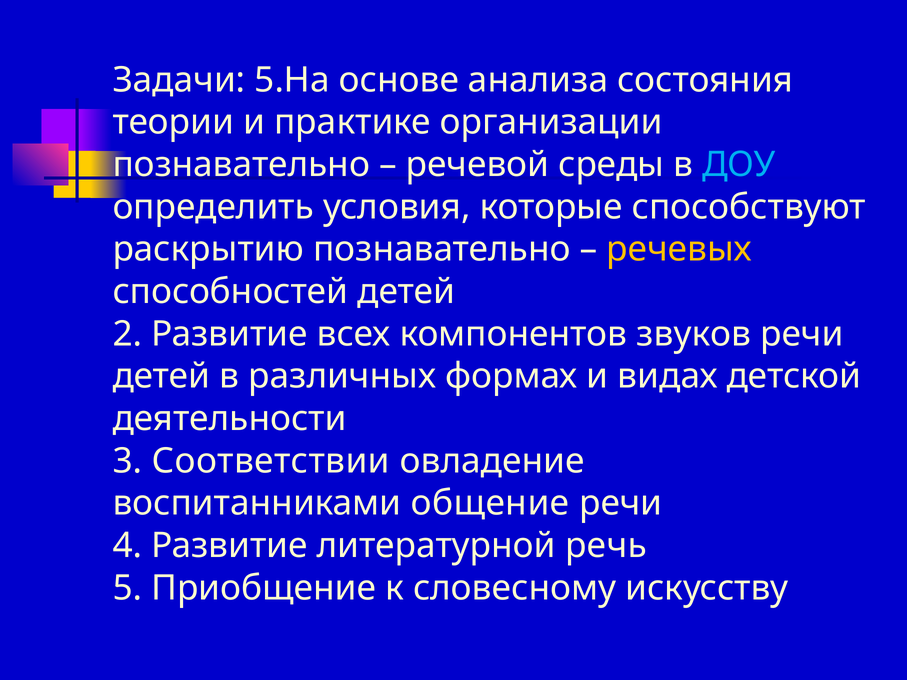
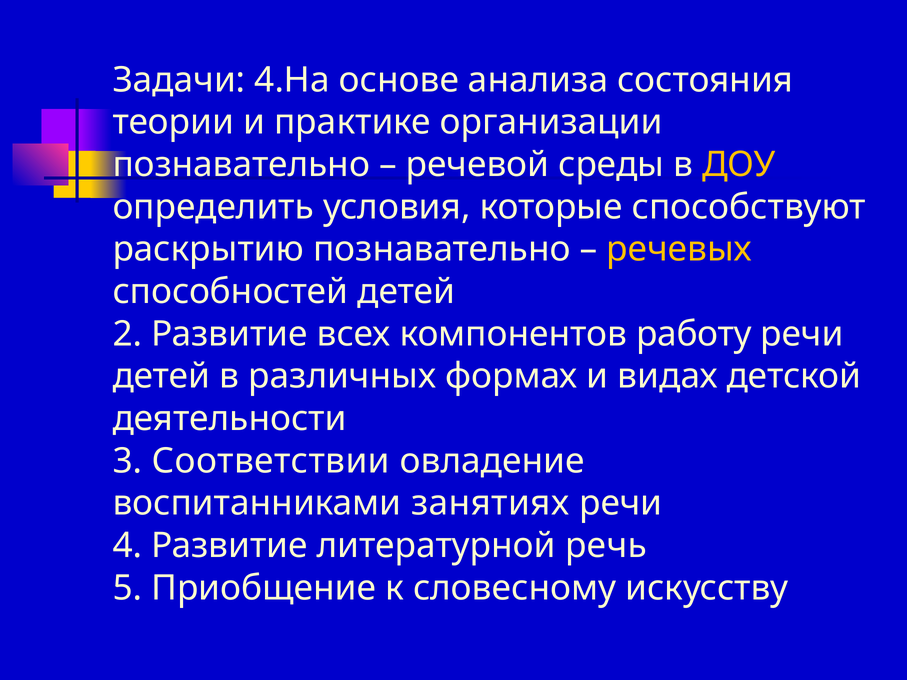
5.На: 5.На -> 4.На
ДОУ colour: light blue -> yellow
звуков: звуков -> работу
общение: общение -> занятиях
